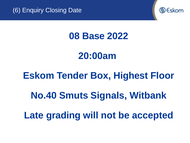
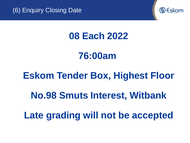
Base: Base -> Each
20:00am: 20:00am -> 76:00am
No.40: No.40 -> No.98
Signals: Signals -> Interest
